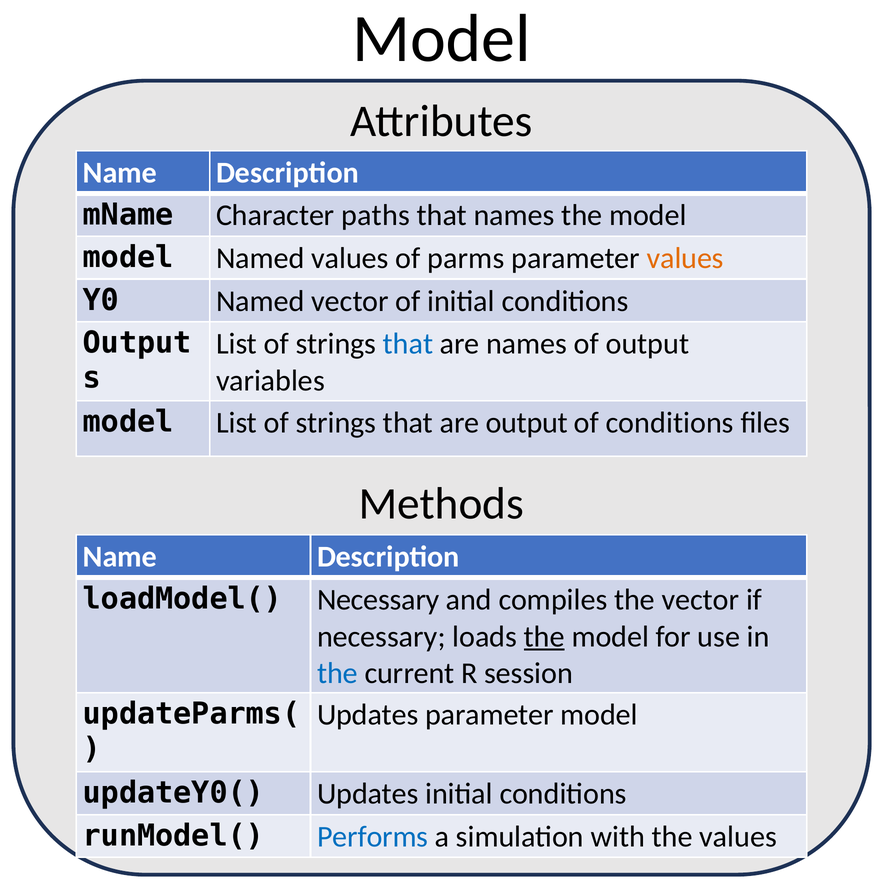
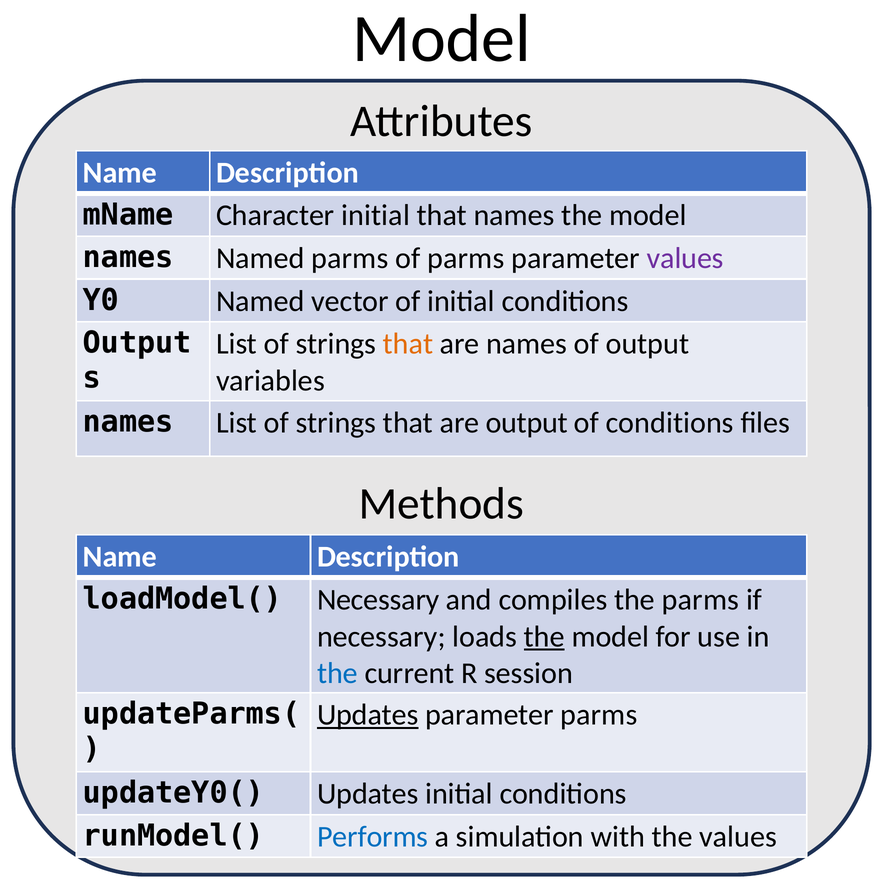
Character paths: paths -> initial
model at (128, 257): model -> names
Named values: values -> parms
values at (685, 258) colour: orange -> purple
that at (408, 344) colour: blue -> orange
model at (128, 422): model -> names
the vector: vector -> parms
Updates at (368, 715) underline: none -> present
parameter model: model -> parms
